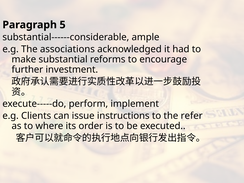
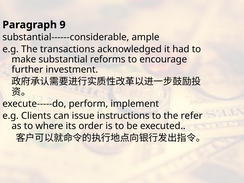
5: 5 -> 9
associations: associations -> transactions
